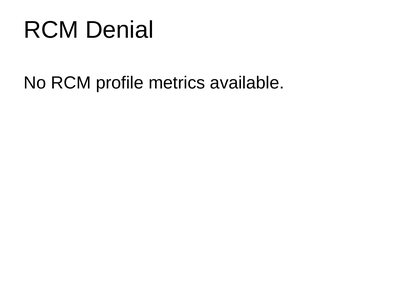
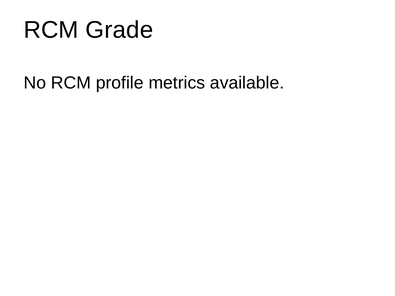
Denial: Denial -> Grade
